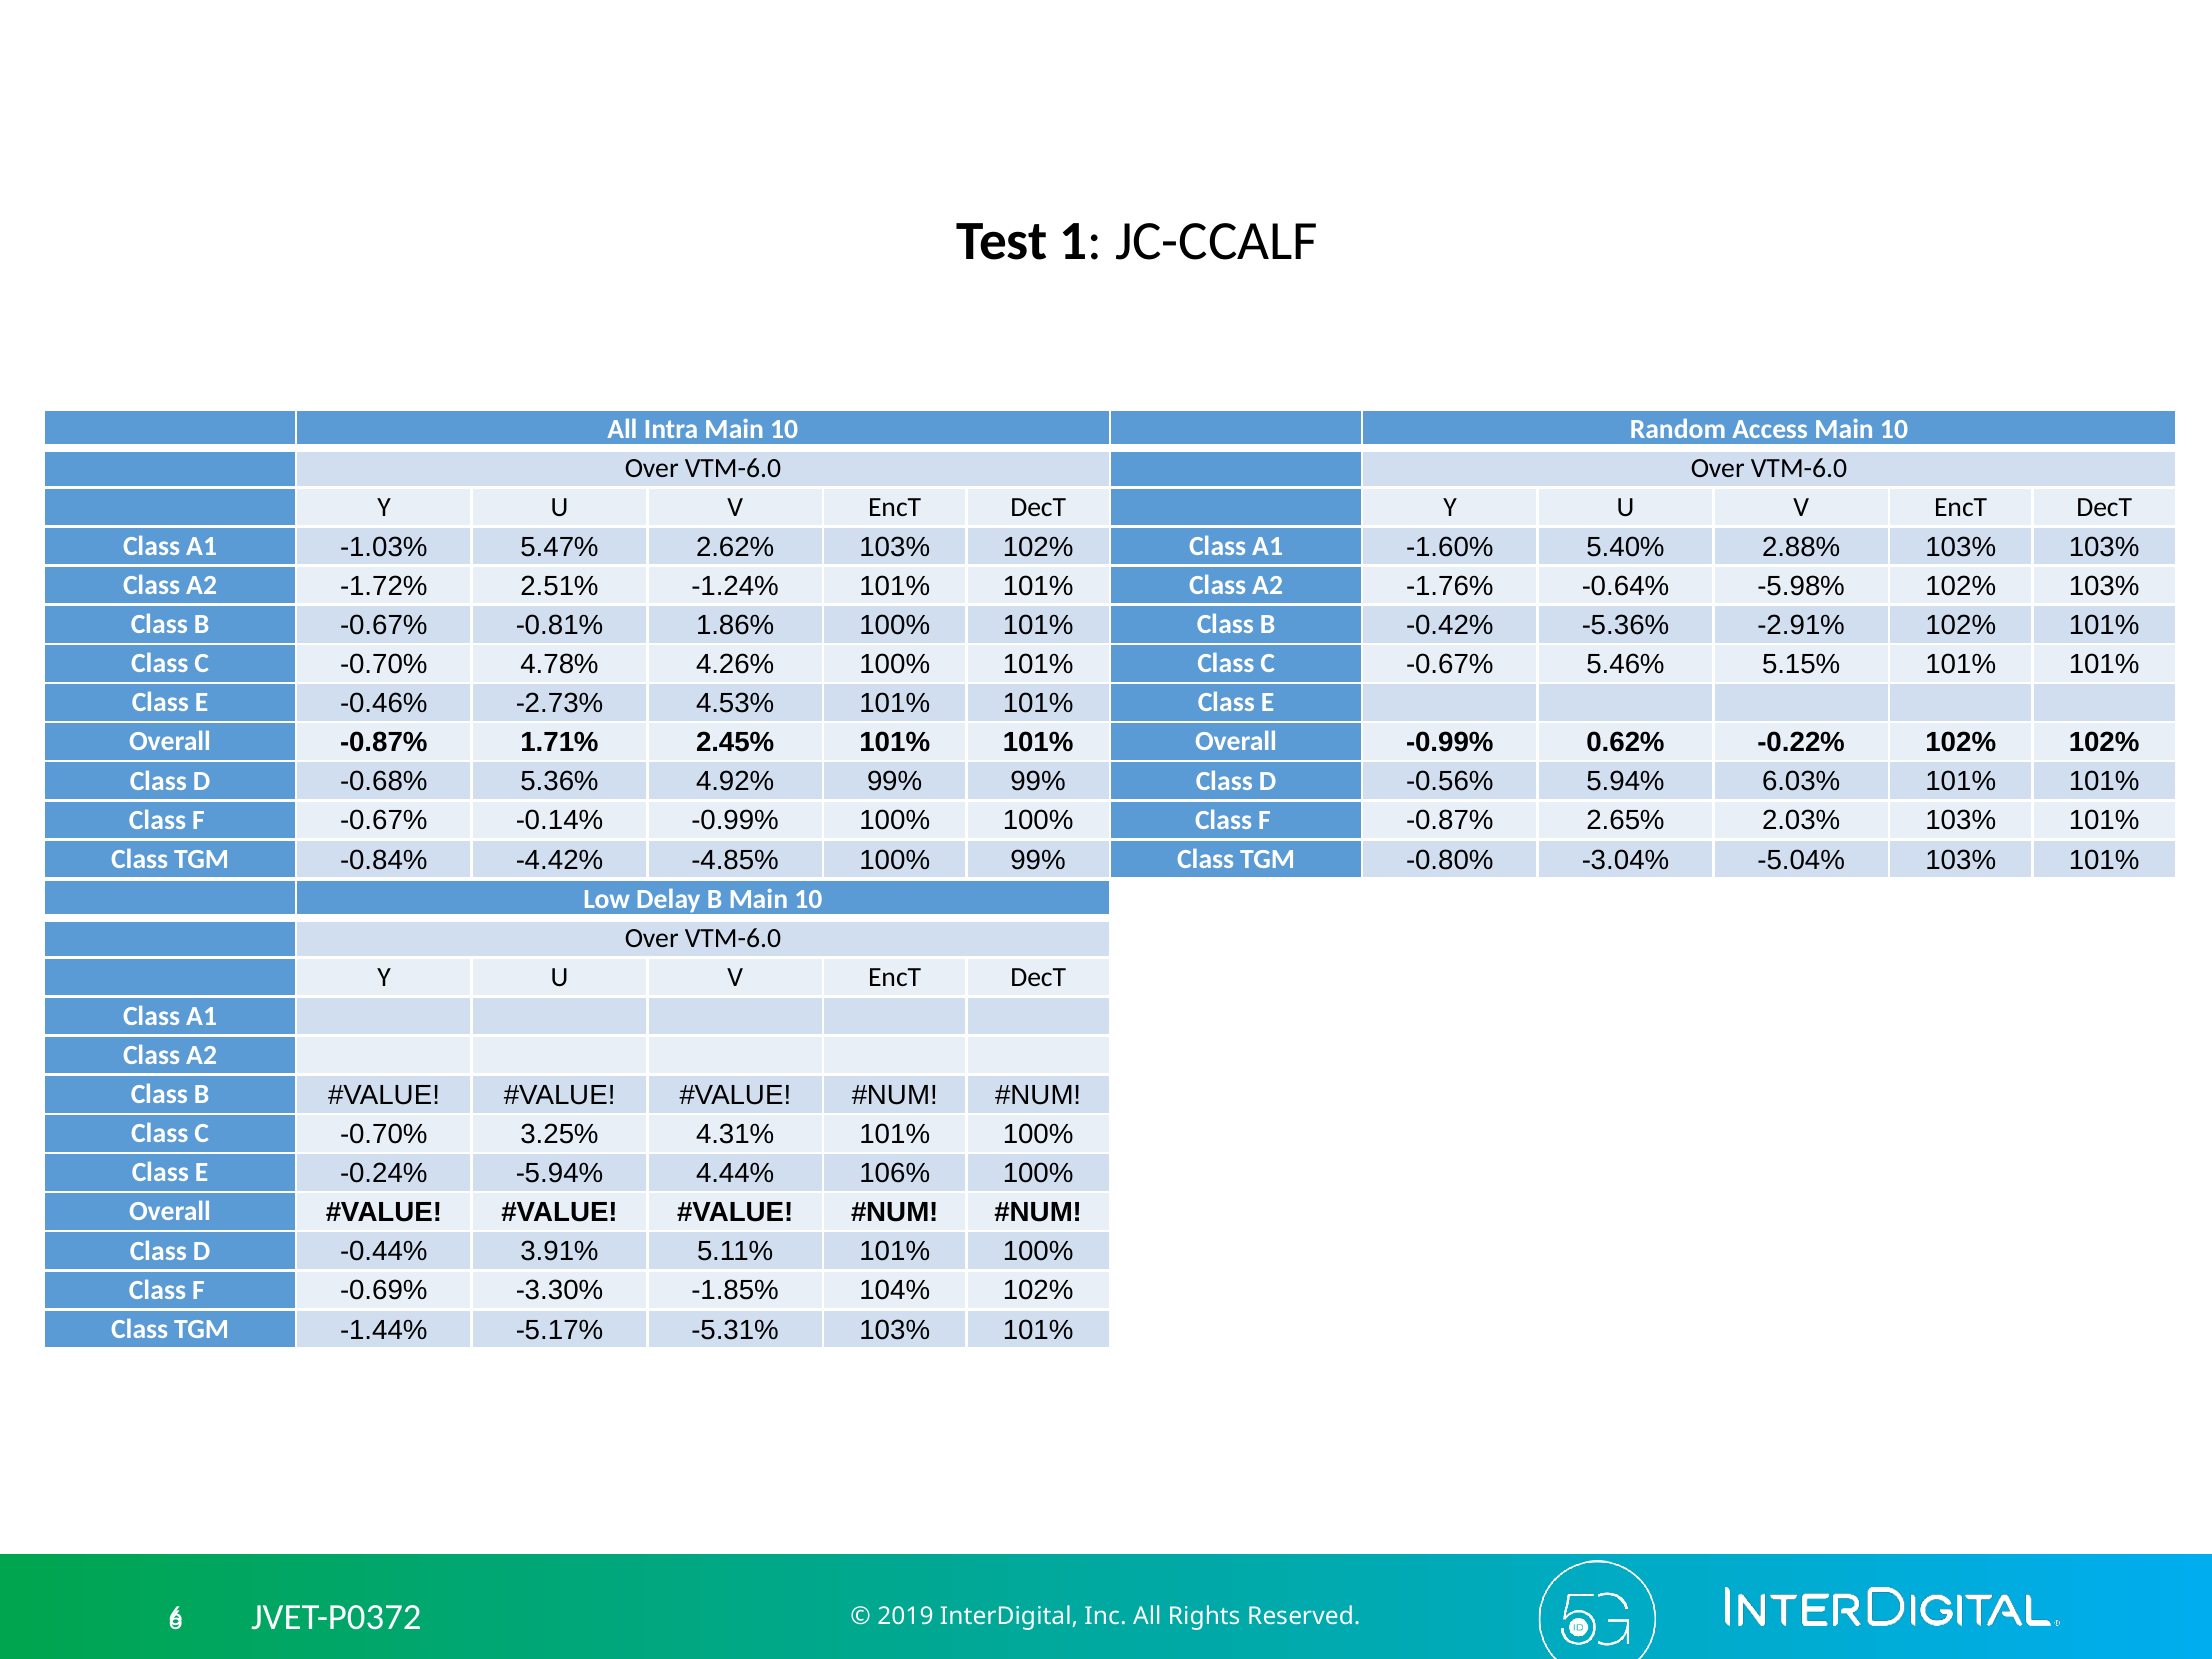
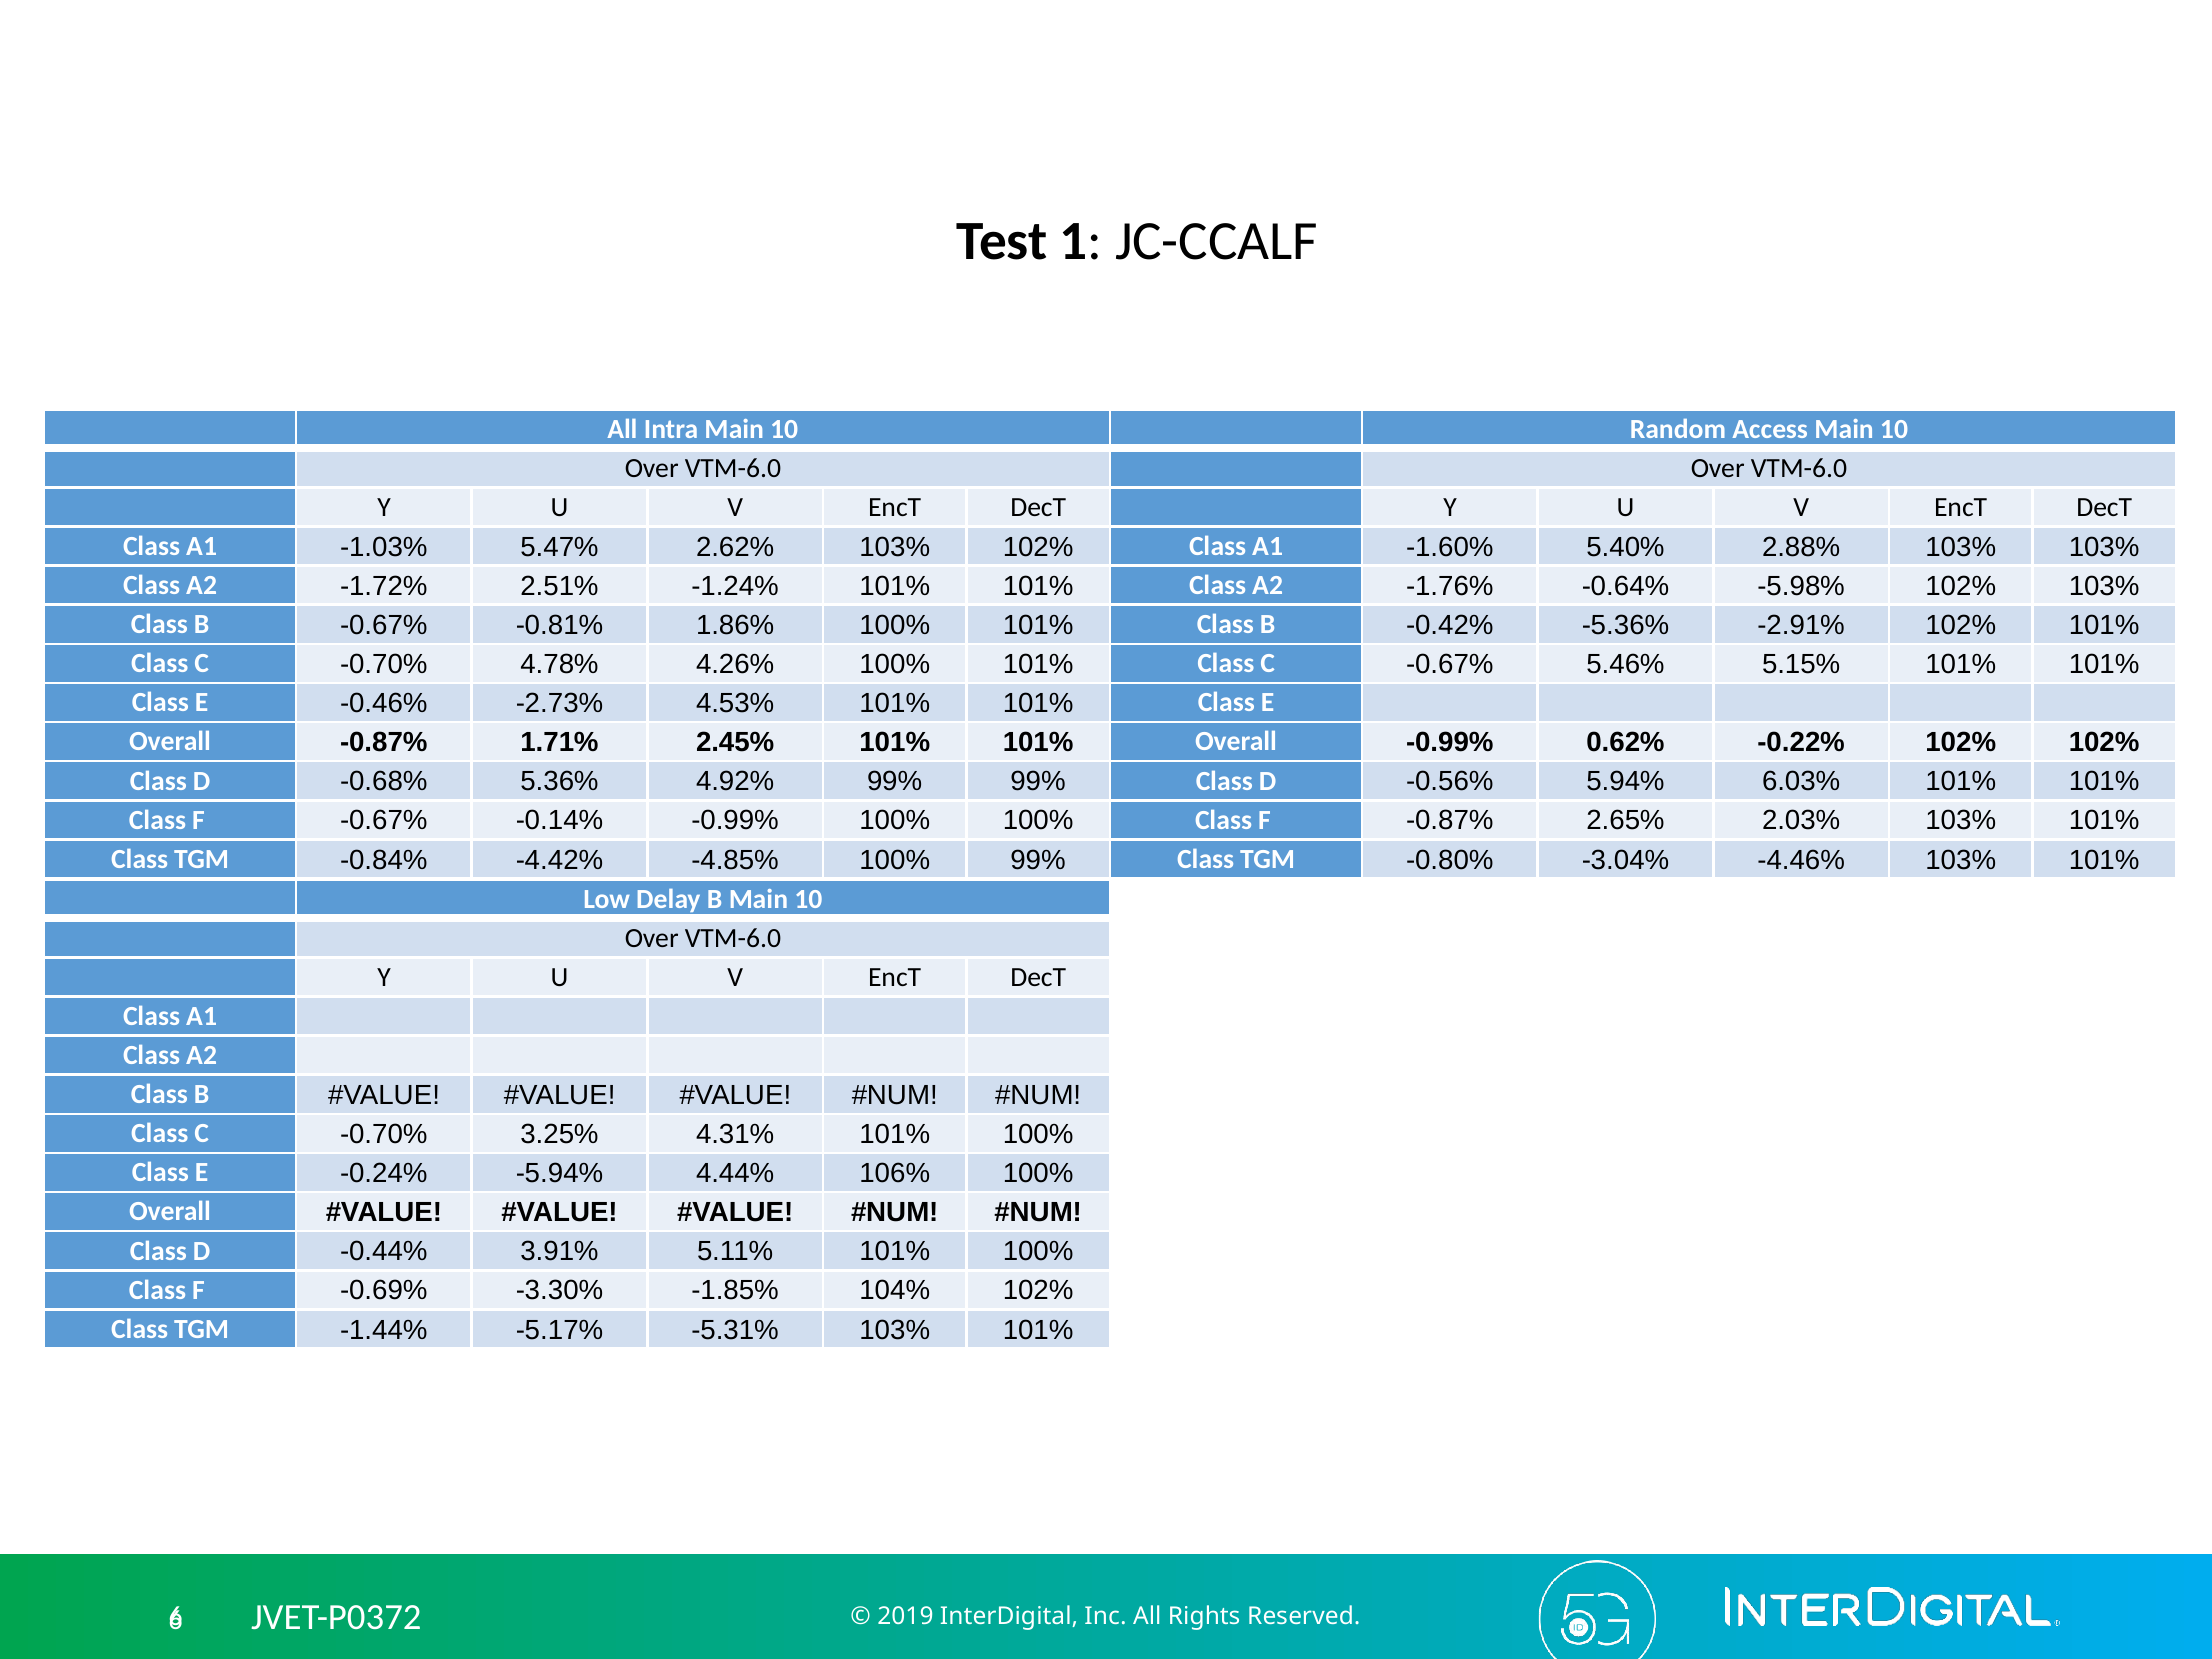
-5.04%: -5.04% -> -4.46%
